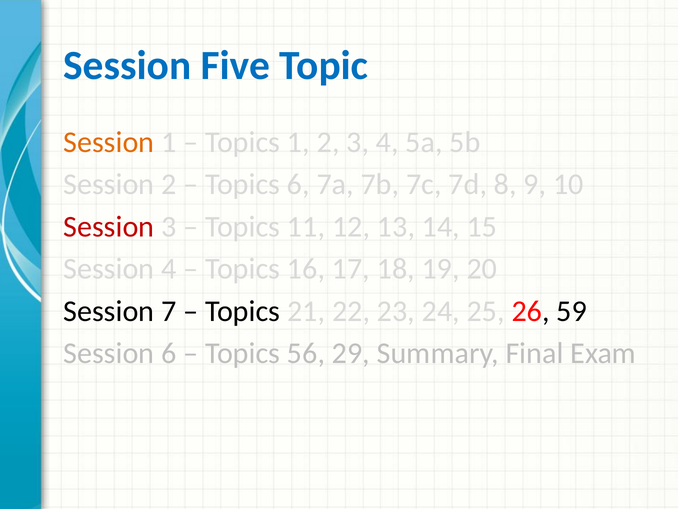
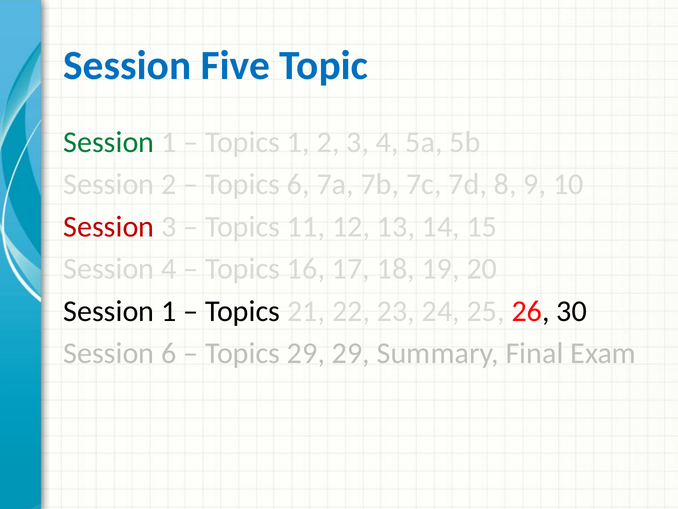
Session at (109, 142) colour: orange -> green
7 at (169, 311): 7 -> 1
59: 59 -> 30
Topics 56: 56 -> 29
